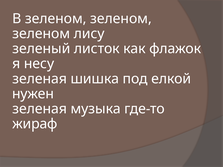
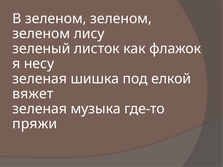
нужен: нужен -> вяжет
жираф: жираф -> пряжи
